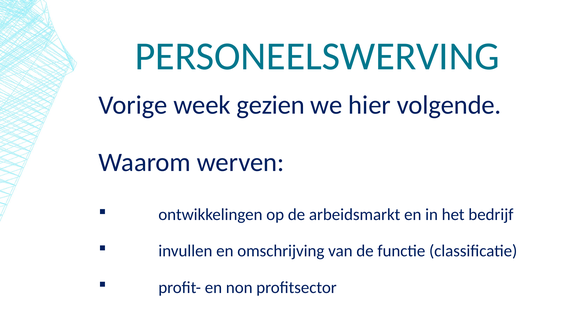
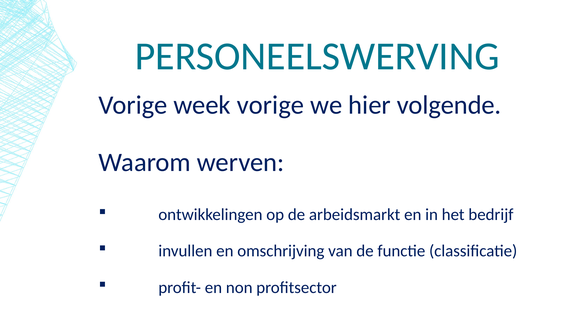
week gezien: gezien -> vorige
